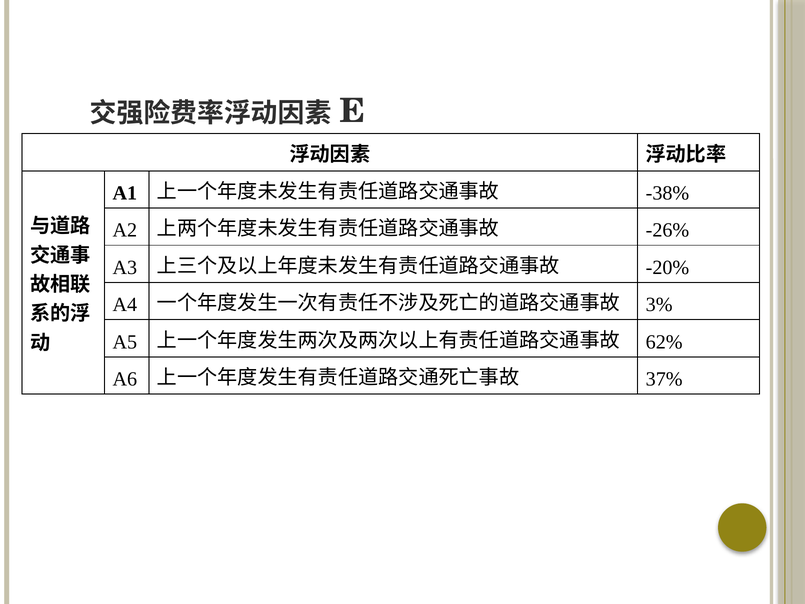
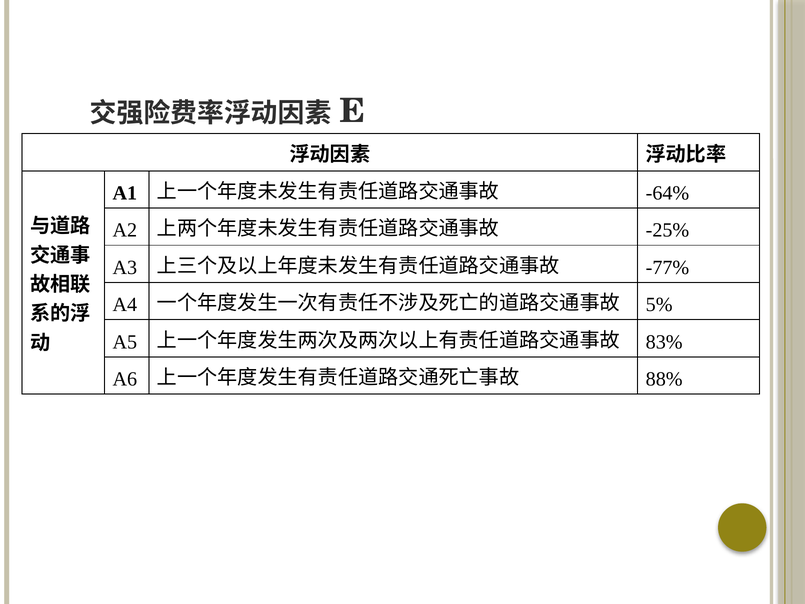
-38%: -38% -> -64%
-26%: -26% -> -25%
-20%: -20% -> -77%
3%: 3% -> 5%
62%: 62% -> 83%
37%: 37% -> 88%
